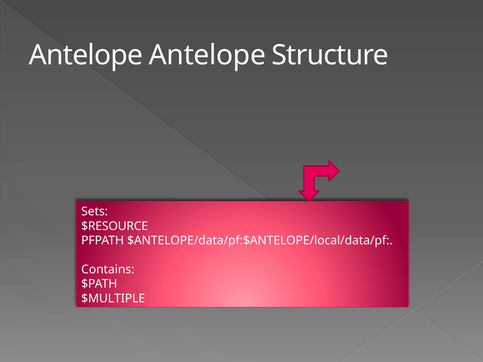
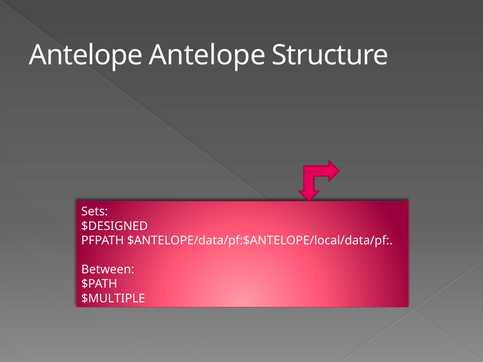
$RESOURCE: $RESOURCE -> $DESIGNED
Contains: Contains -> Between
